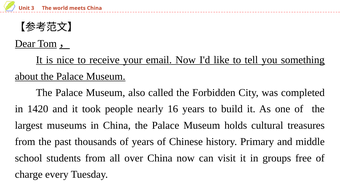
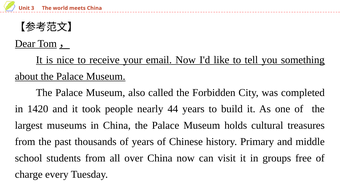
16: 16 -> 44
